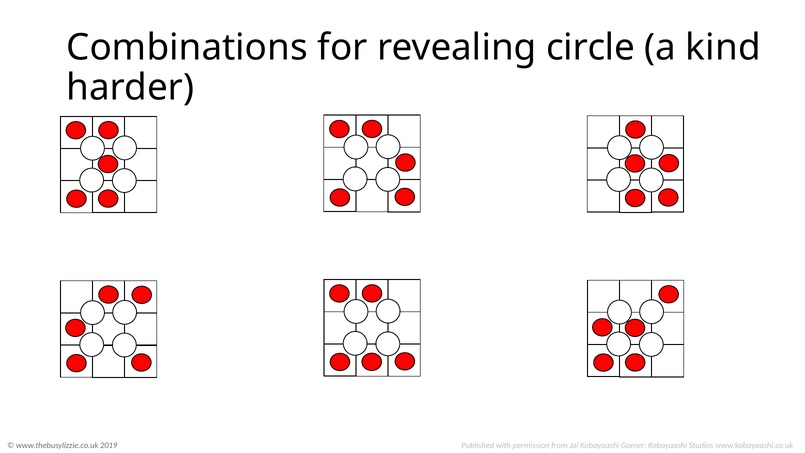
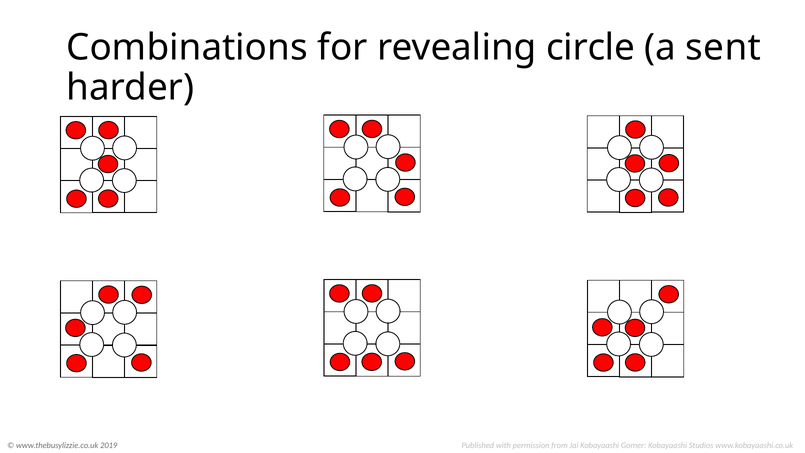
kind: kind -> sent
